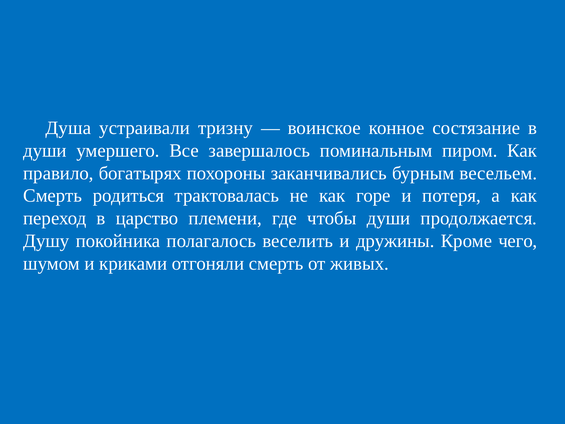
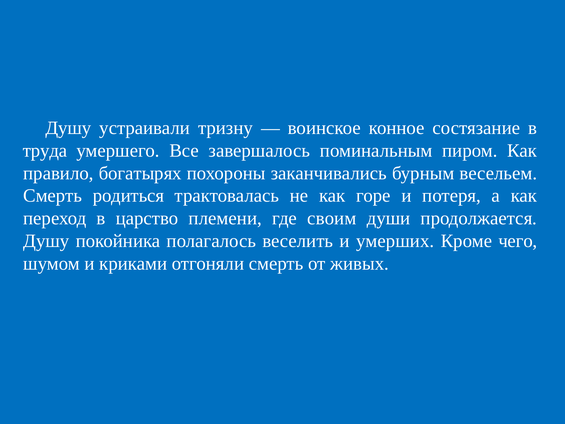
Душа at (68, 128): Душа -> Душу
души at (45, 150): души -> труда
чтобы: чтобы -> своим
дружины: дружины -> умерших
